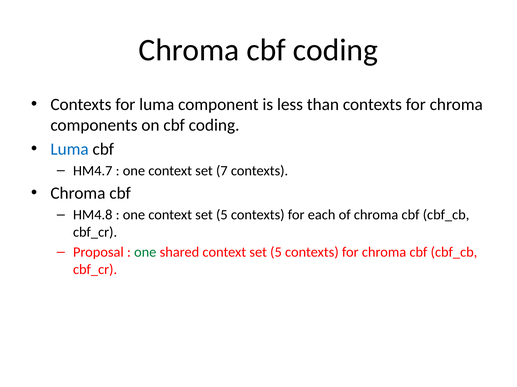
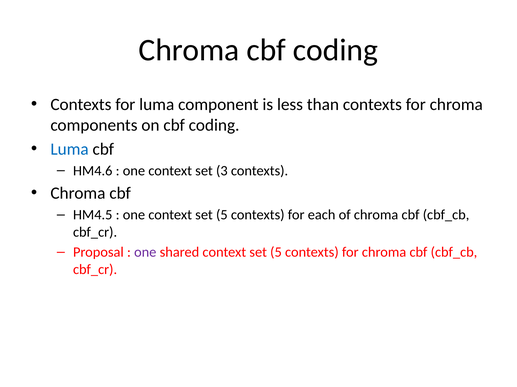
HM4.7: HM4.7 -> HM4.6
7: 7 -> 3
HM4.8: HM4.8 -> HM4.5
one at (145, 253) colour: green -> purple
